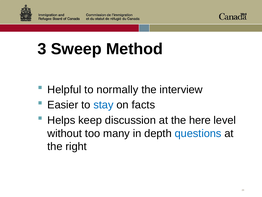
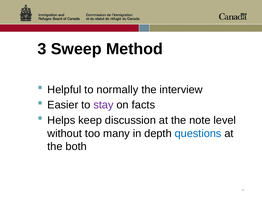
stay colour: blue -> purple
here: here -> note
right: right -> both
